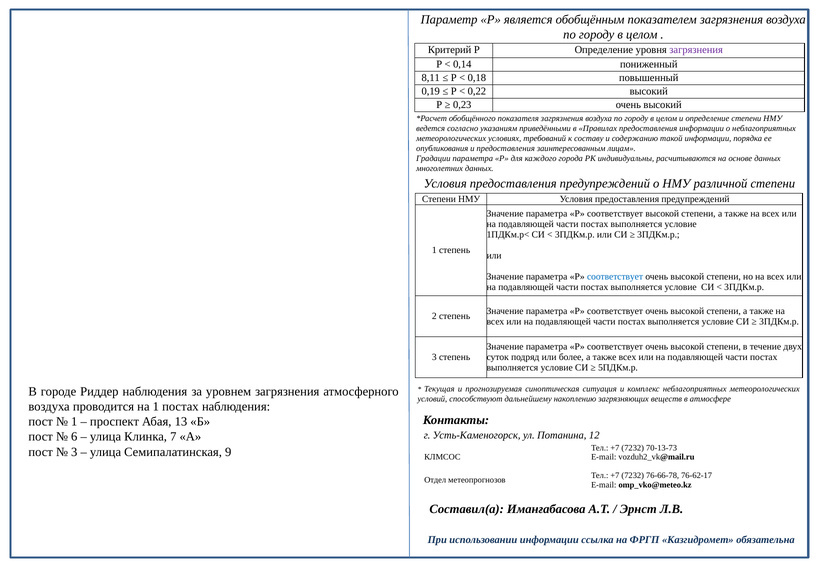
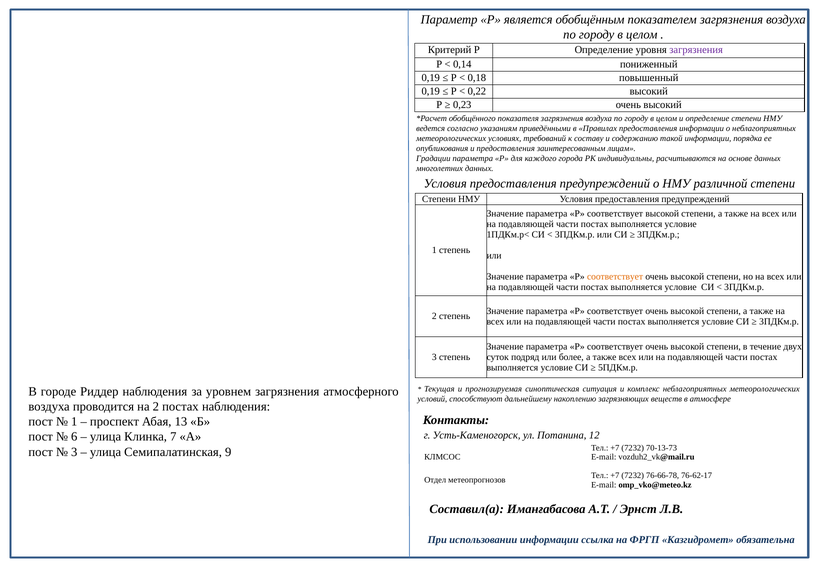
8,11 at (431, 78): 8,11 -> 0,19
соответствует at (615, 276) colour: blue -> orange
на 1: 1 -> 2
